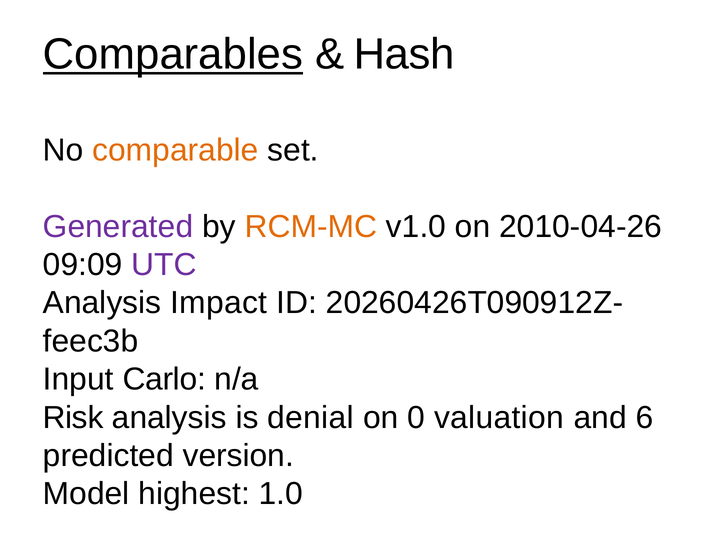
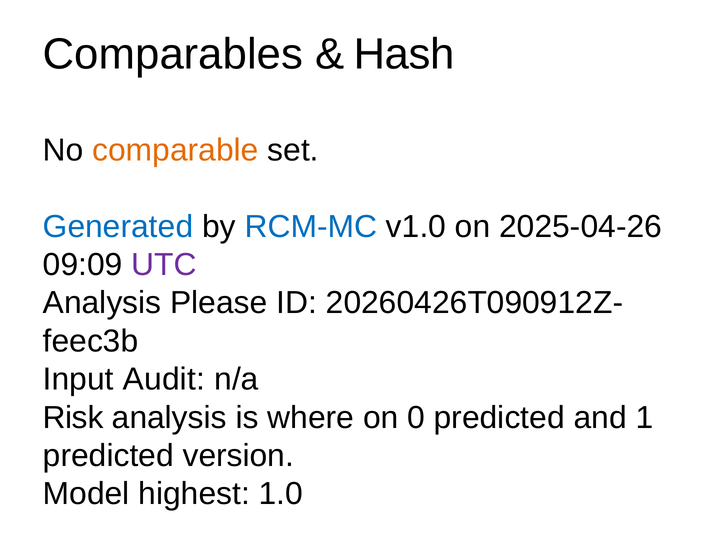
Comparables underline: present -> none
Generated colour: purple -> blue
RCM-MC colour: orange -> blue
2010-04-26: 2010-04-26 -> 2025-04-26
Impact: Impact -> Please
Carlo: Carlo -> Audit
denial: denial -> where
0 valuation: valuation -> predicted
6: 6 -> 1
